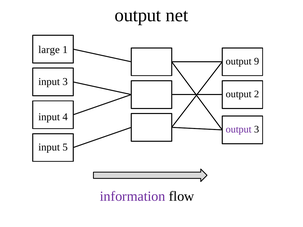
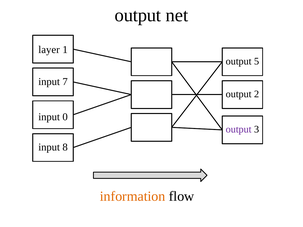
large: large -> layer
9: 9 -> 5
input 3: 3 -> 7
4: 4 -> 0
5: 5 -> 8
information colour: purple -> orange
